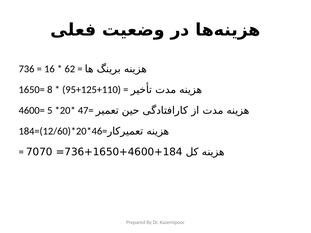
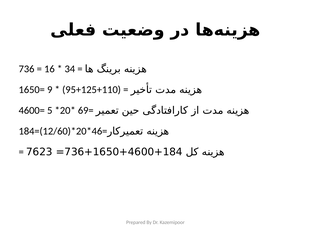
62: 62 -> 34
8: 8 -> 9
47=: 47= -> 69=
7070: 7070 -> 7623
